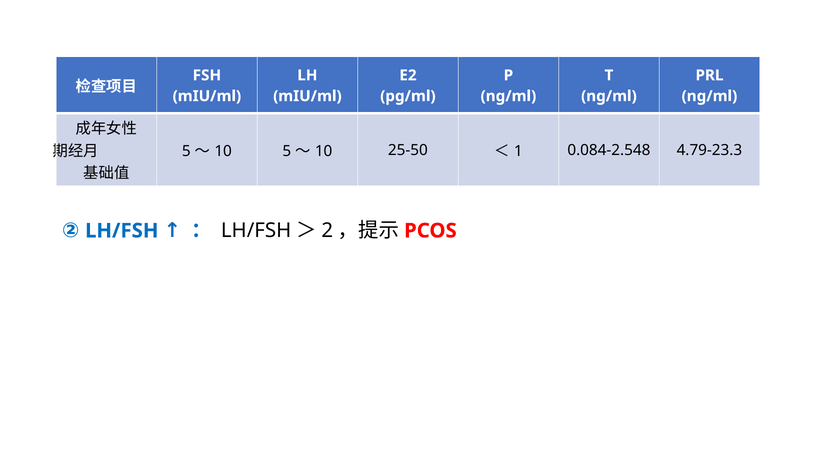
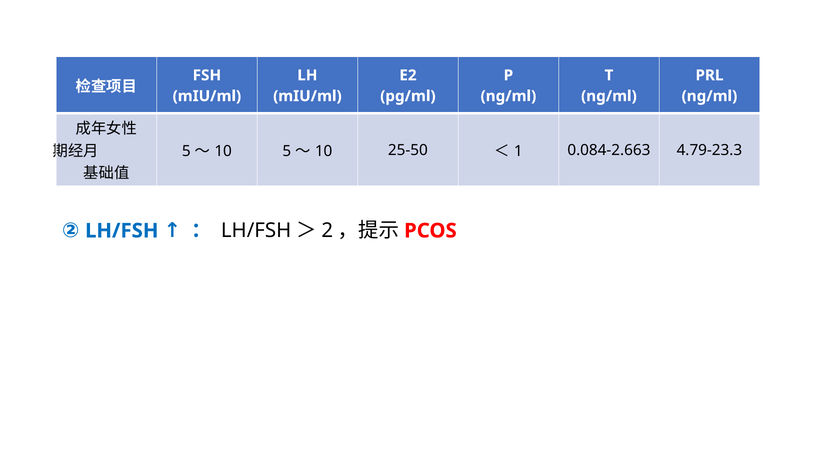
0.084-2.548: 0.084-2.548 -> 0.084-2.663
